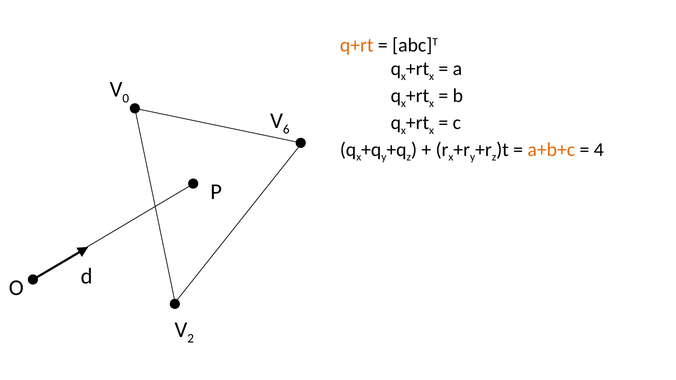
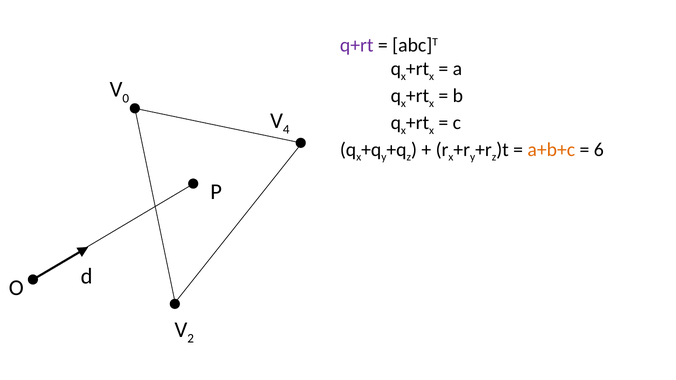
q+rt colour: orange -> purple
6: 6 -> 4
4: 4 -> 6
